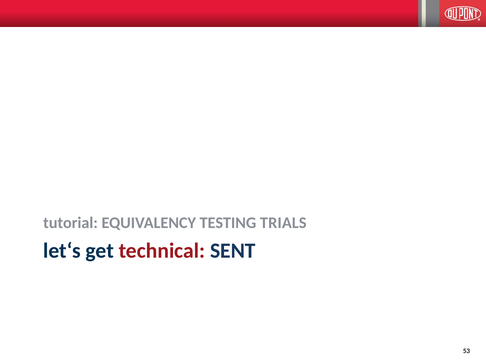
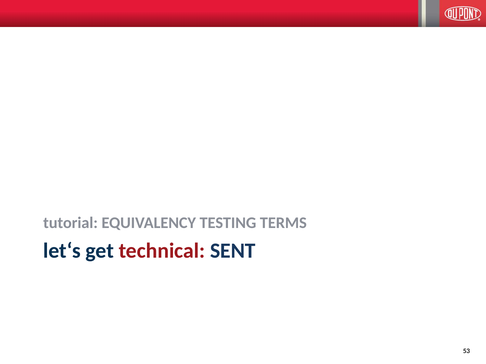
TRIALS: TRIALS -> TERMS
